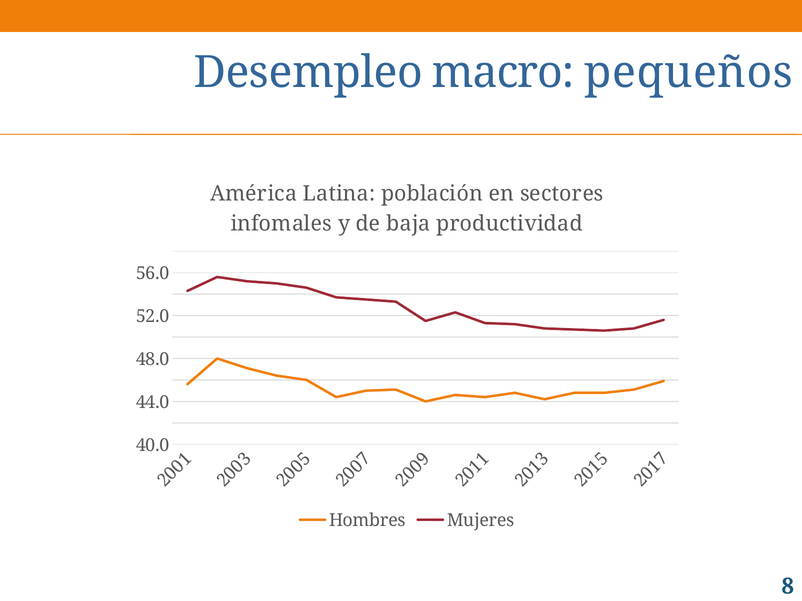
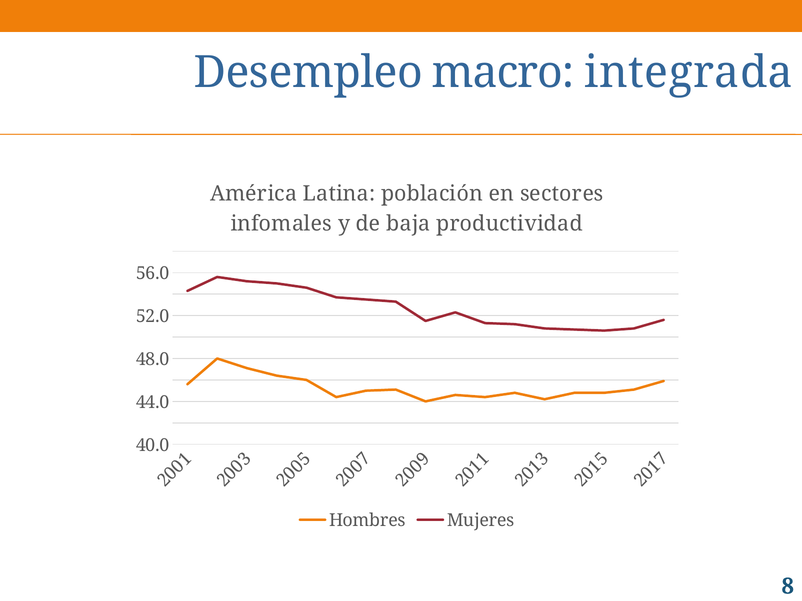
pequeños: pequeños -> integrada
